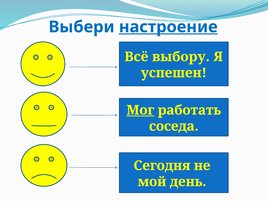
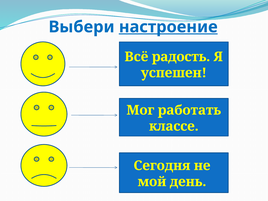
выбору: выбору -> радость
Мог underline: present -> none
соседа: соседа -> классе
